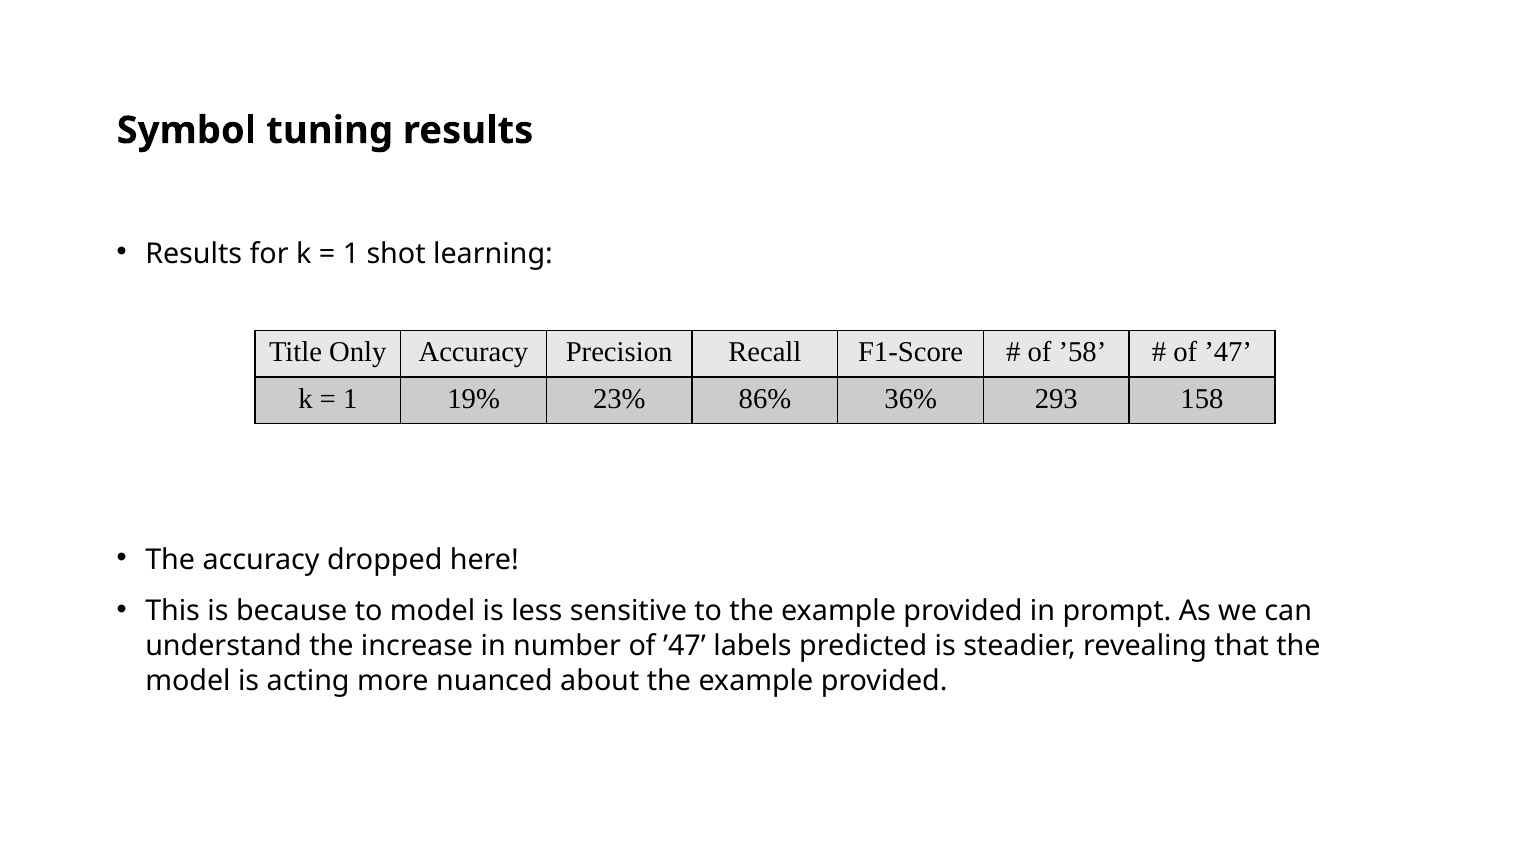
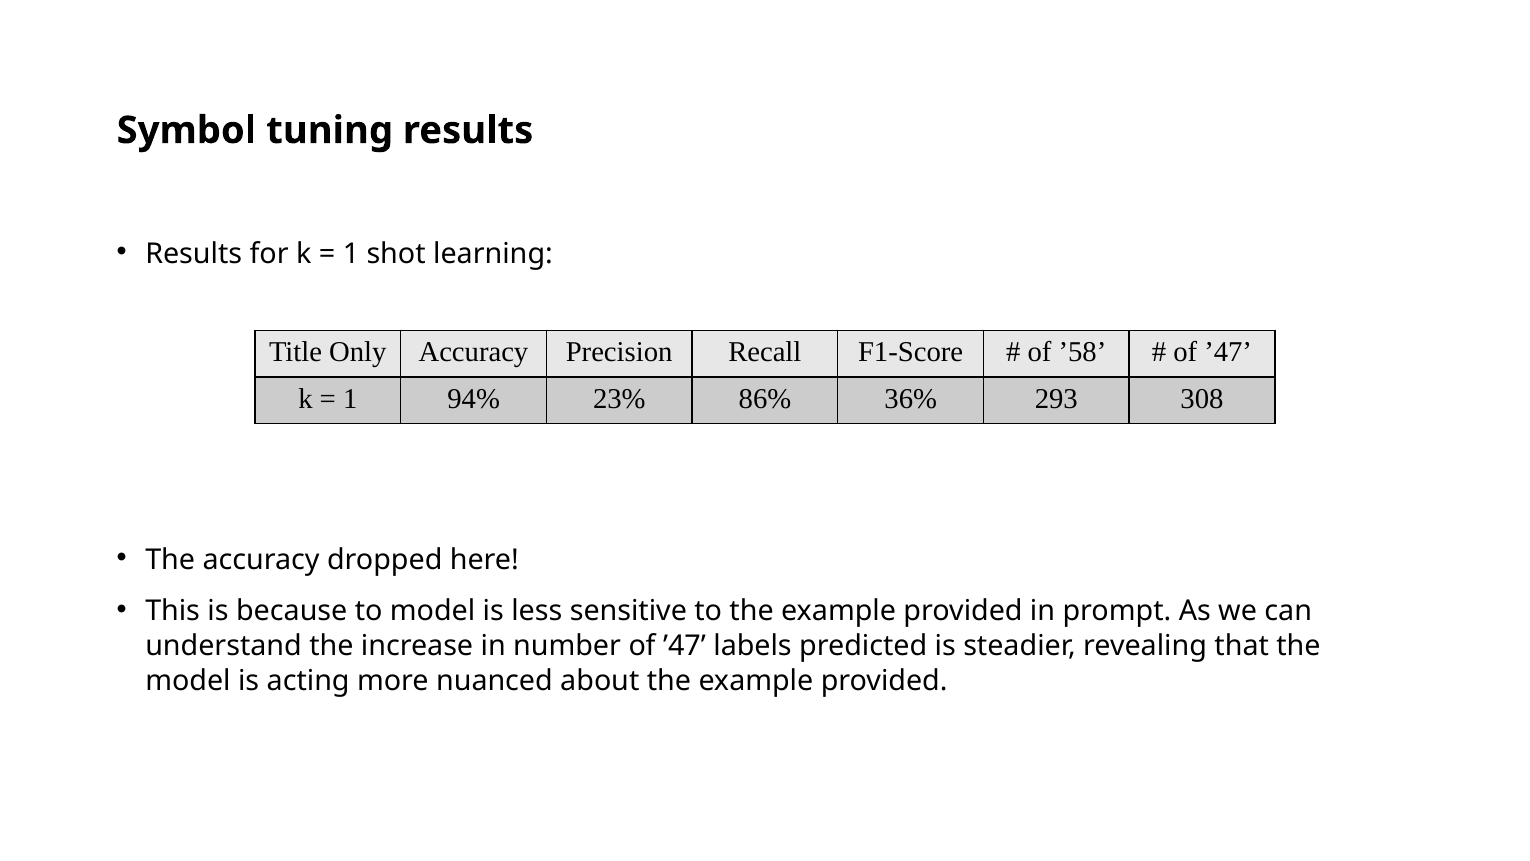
19%: 19% -> 94%
158: 158 -> 308
